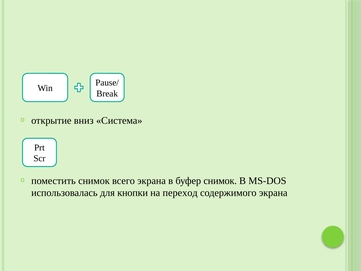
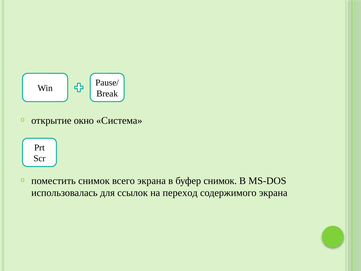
вниз: вниз -> окно
кнопки: кнопки -> ссылок
